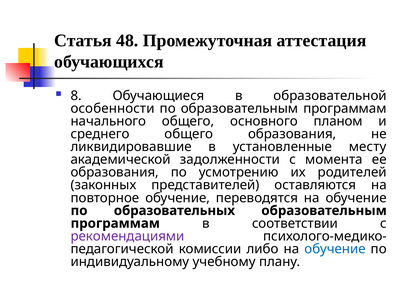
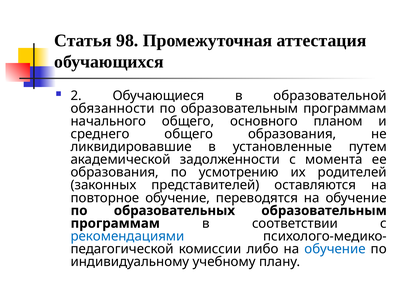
48: 48 -> 98
8: 8 -> 2
особенности: особенности -> обязанности
месту: месту -> путем
рекомендациями colour: purple -> blue
